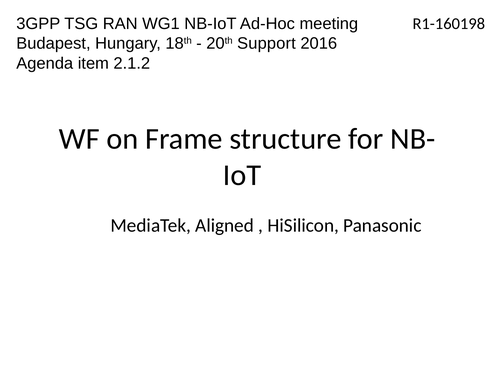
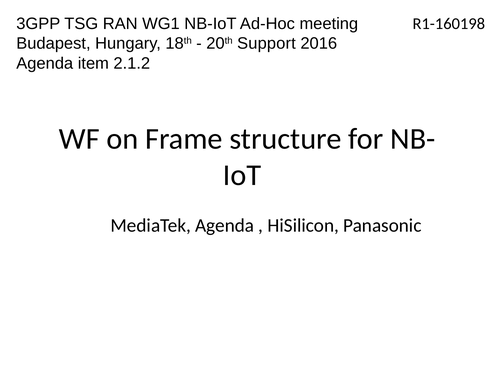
MediaTek Aligned: Aligned -> Agenda
